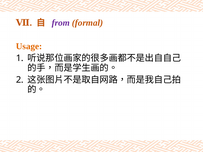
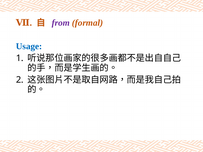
Usage colour: orange -> blue
